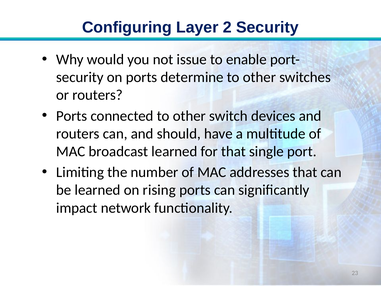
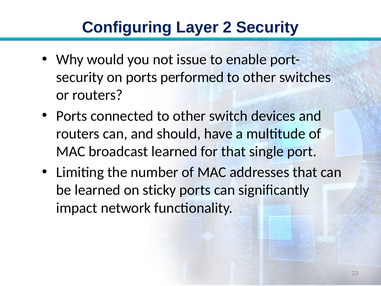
determine: determine -> performed
rising: rising -> sticky
